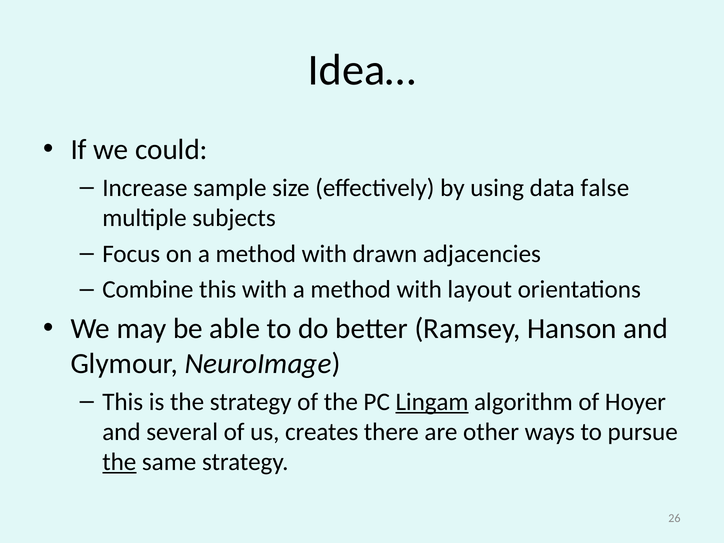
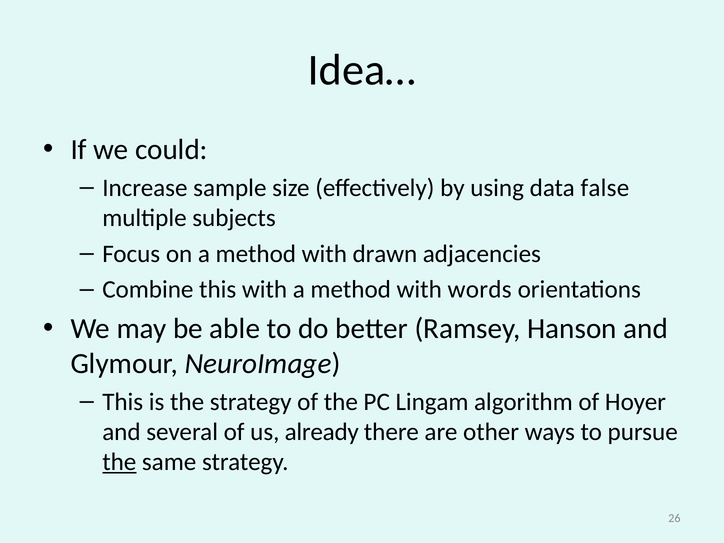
layout: layout -> words
Lingam underline: present -> none
creates: creates -> already
